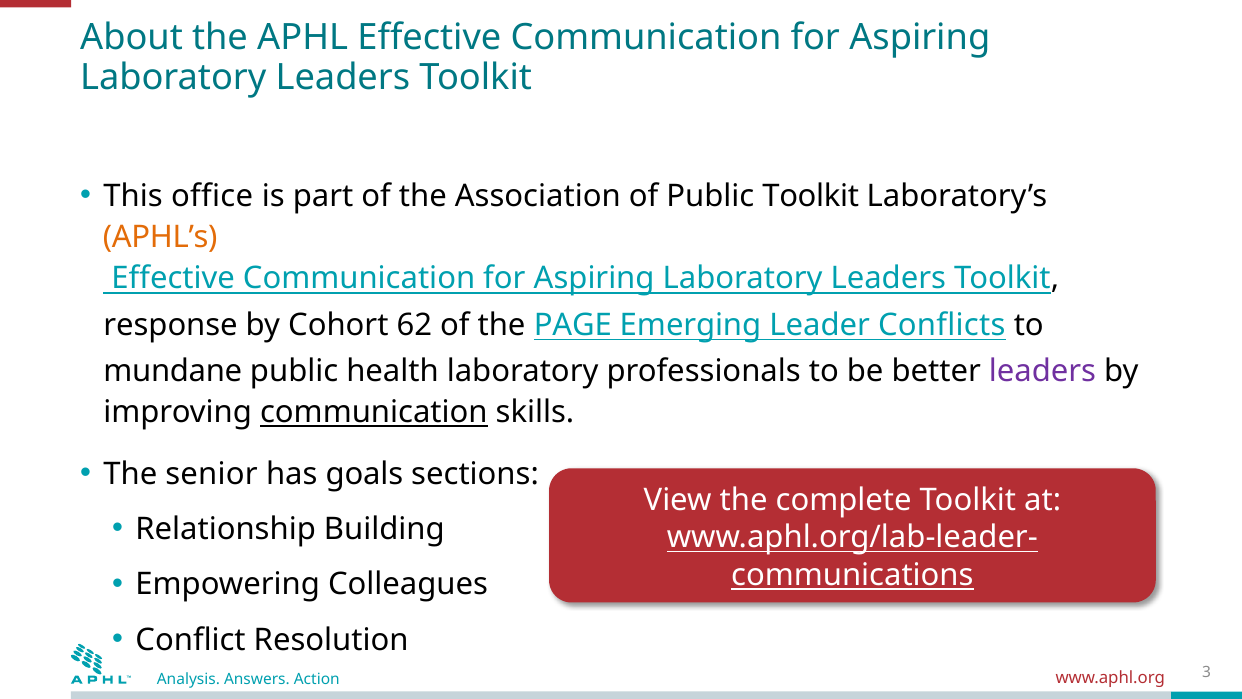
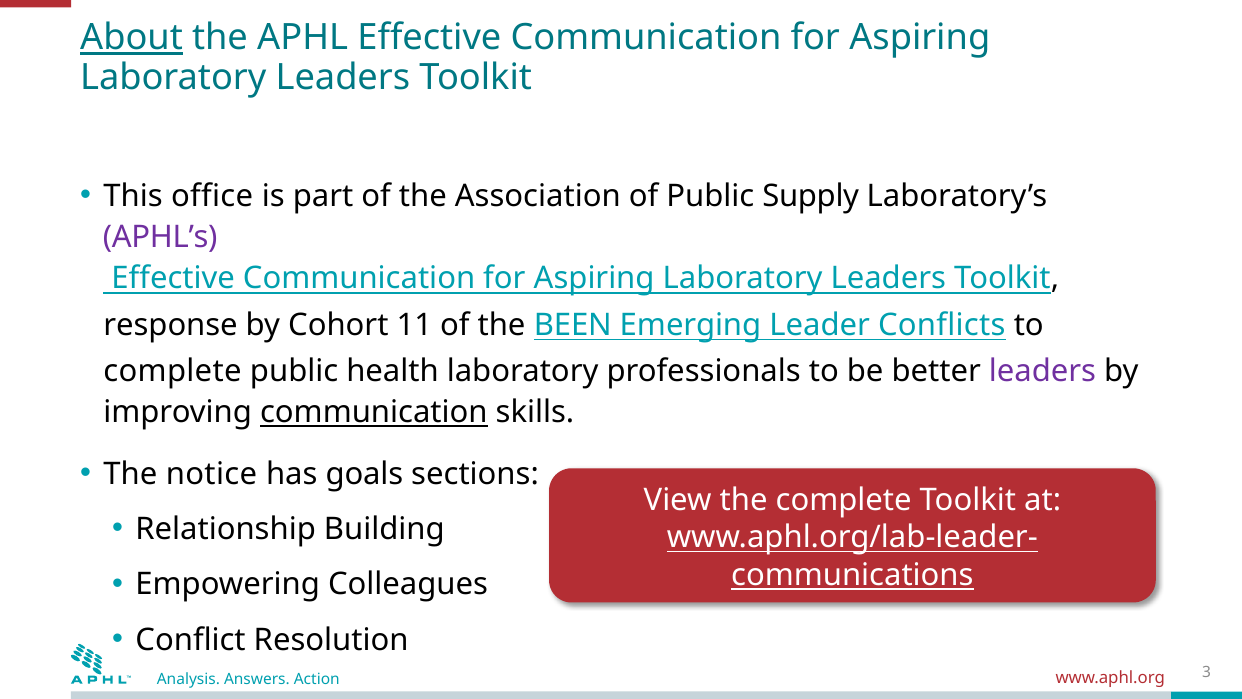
About underline: none -> present
Public Toolkit: Toolkit -> Supply
APHL’s colour: orange -> purple
62: 62 -> 11
PAGE: PAGE -> BEEN
mundane at (173, 371): mundane -> complete
senior: senior -> notice
